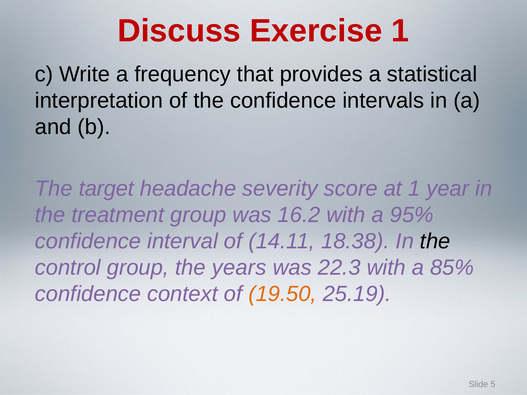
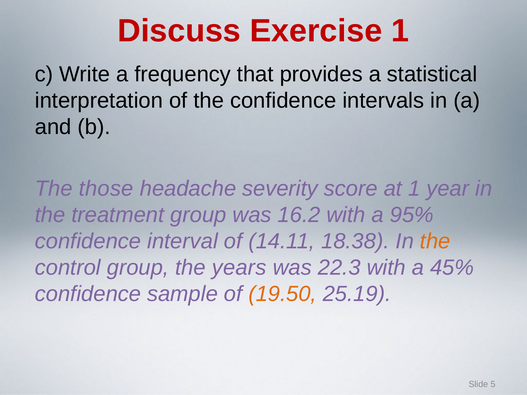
target: target -> those
the at (435, 241) colour: black -> orange
85%: 85% -> 45%
context: context -> sample
